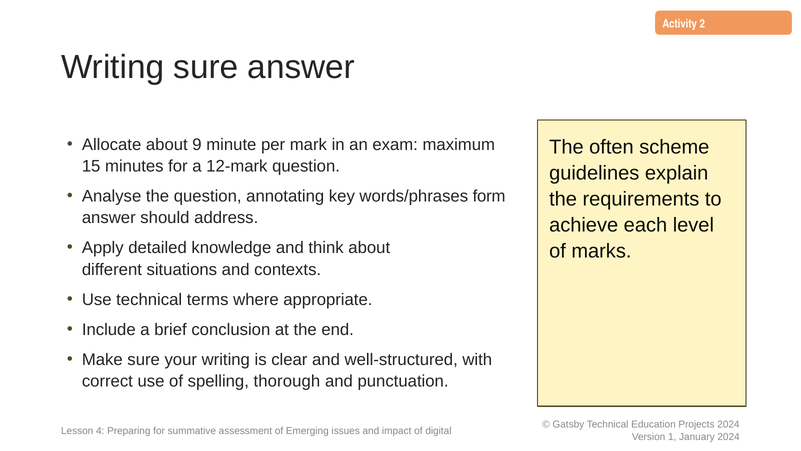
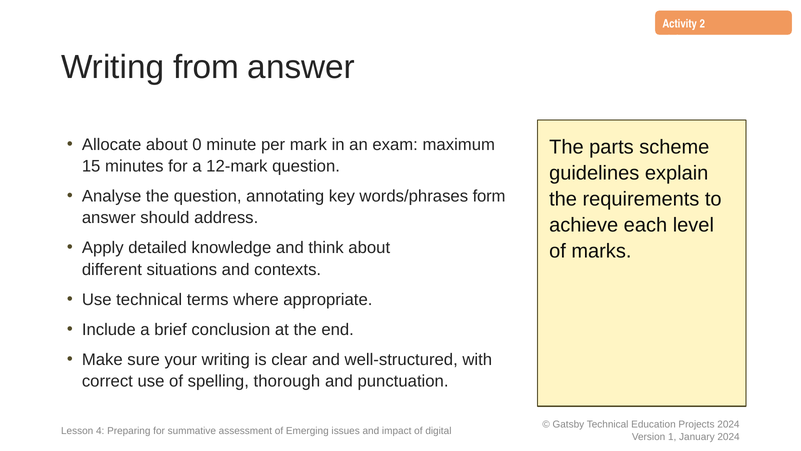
Writing sure: sure -> from
9: 9 -> 0
often: often -> parts
